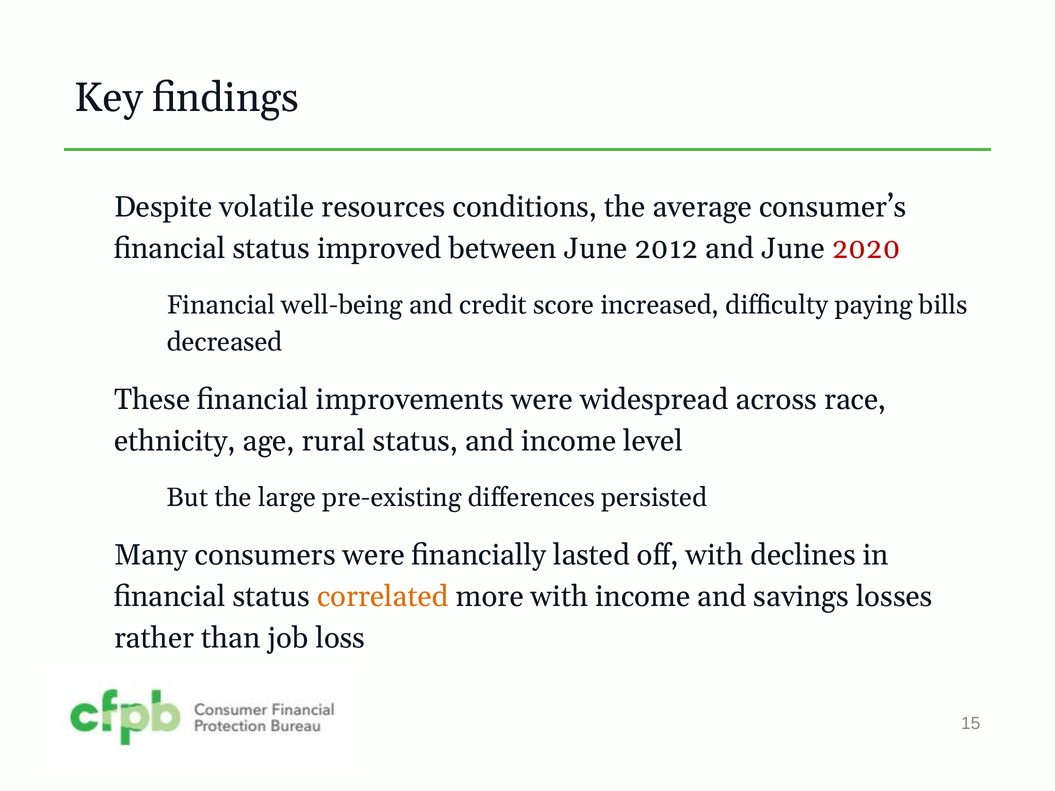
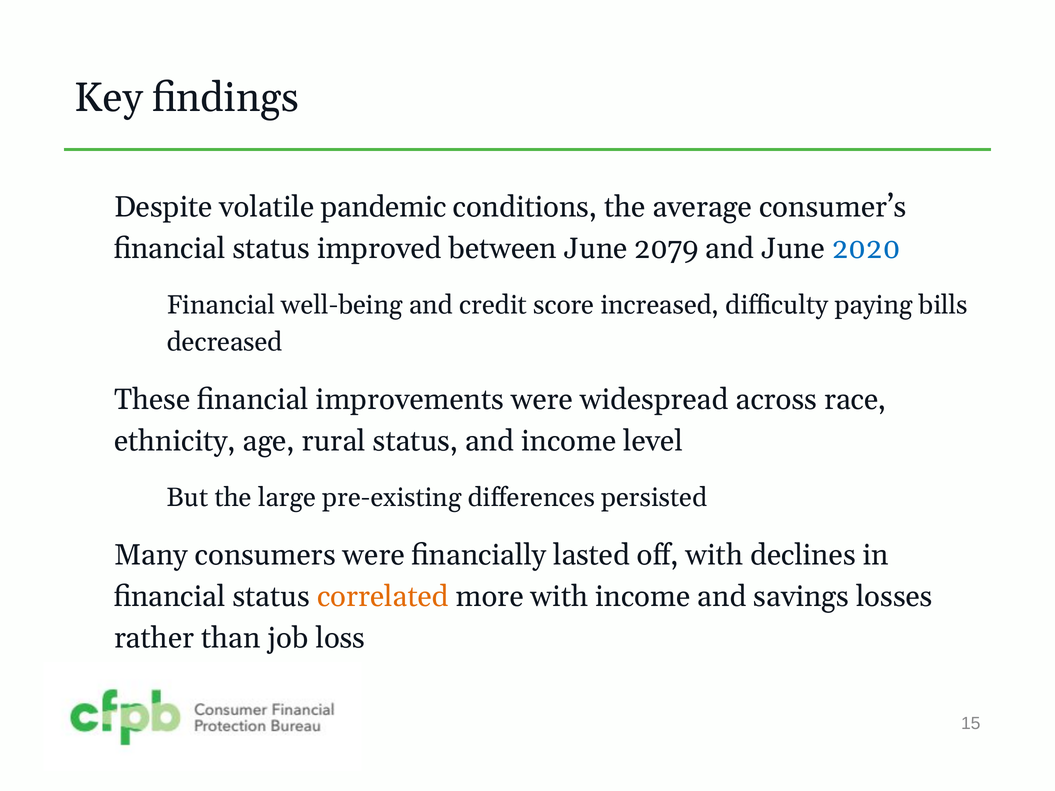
resources: resources -> pandemic
2012: 2012 -> 2079
2020 colour: red -> blue
